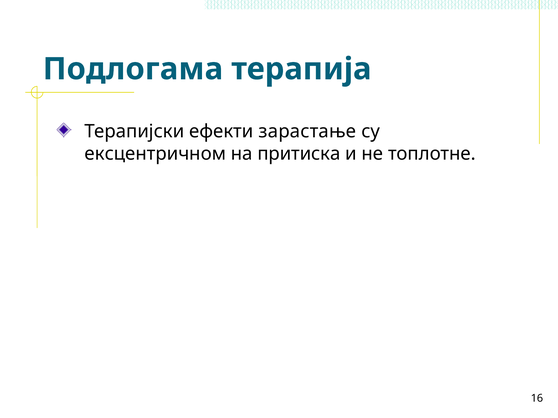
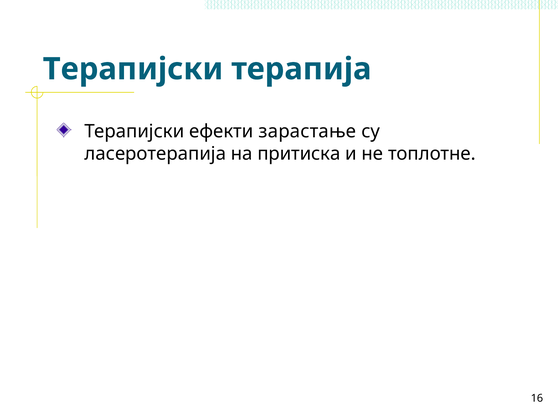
Подлогама at (133, 69): Подлогама -> Терапијски
ексцентричном: ексцентричном -> ласеротерапија
